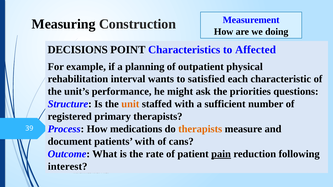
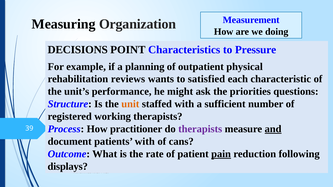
Construction: Construction -> Organization
Affected: Affected -> Pressure
interval: interval -> reviews
primary: primary -> working
medications: medications -> practitioner
therapists at (200, 129) colour: orange -> purple
and underline: none -> present
interest: interest -> displays
